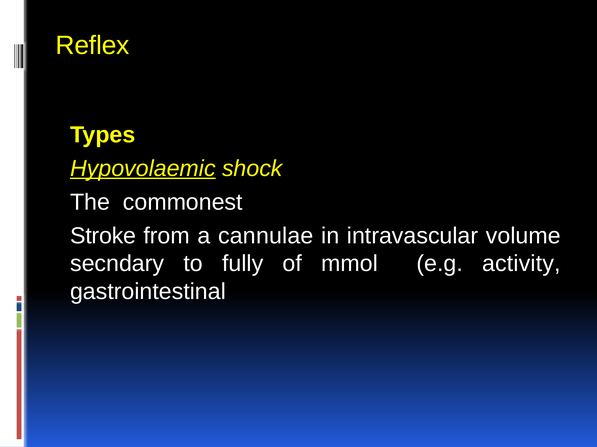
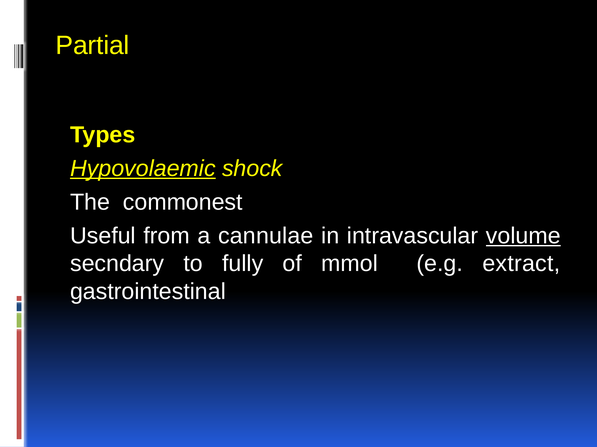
Reflex: Reflex -> Partial
Stroke: Stroke -> Useful
volume underline: none -> present
activity: activity -> extract
